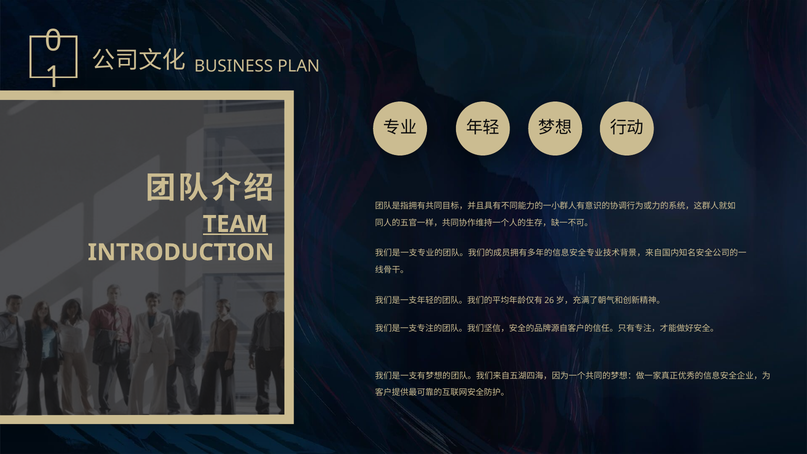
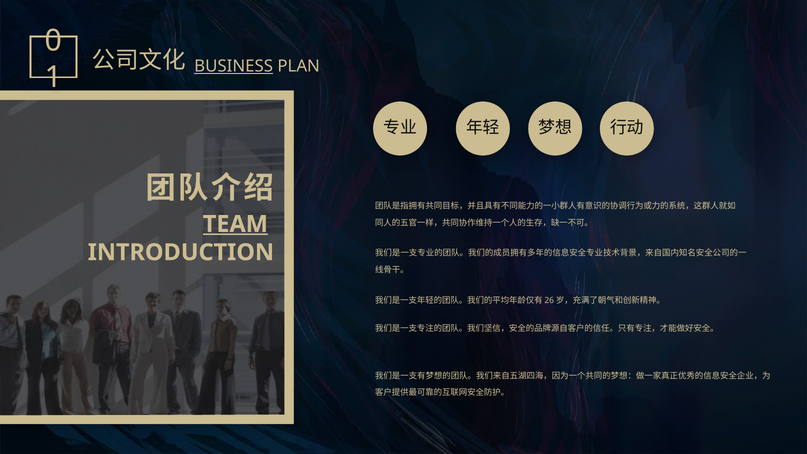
BUSINESS underline: none -> present
